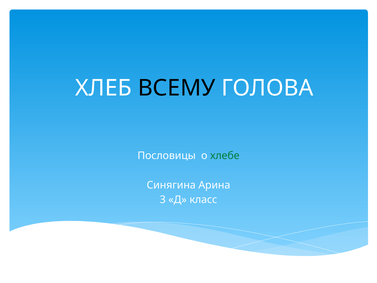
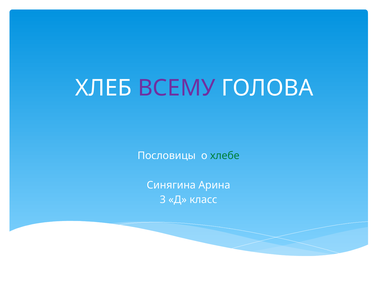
ВСЕМУ colour: black -> purple
